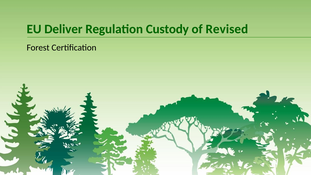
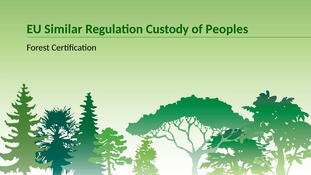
Deliver: Deliver -> Similar
Revised: Revised -> Peoples
